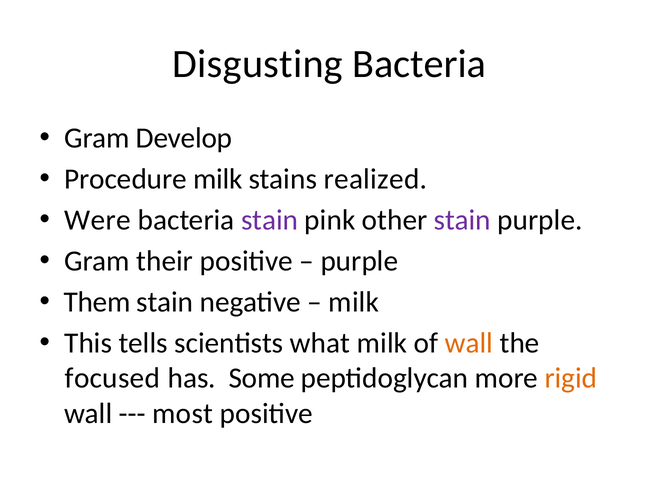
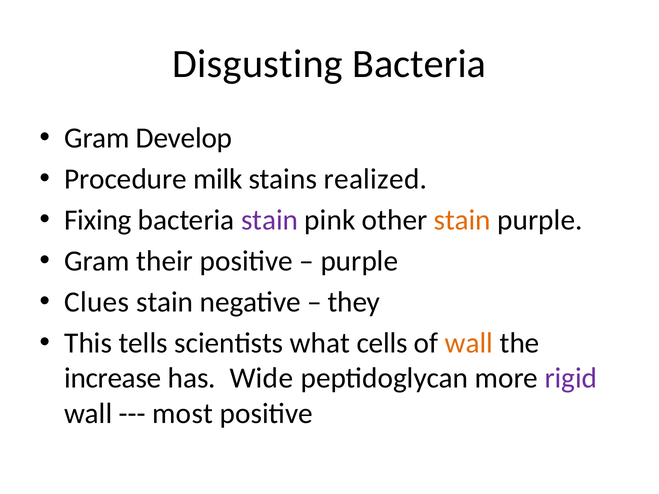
Were: Were -> Fixing
stain at (462, 220) colour: purple -> orange
Them: Them -> Clues
milk at (354, 302): milk -> they
what milk: milk -> cells
focused: focused -> increase
Some: Some -> Wide
rigid colour: orange -> purple
